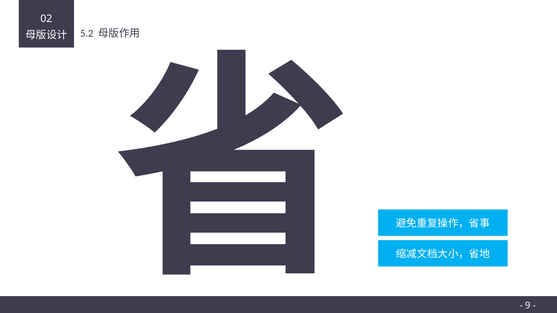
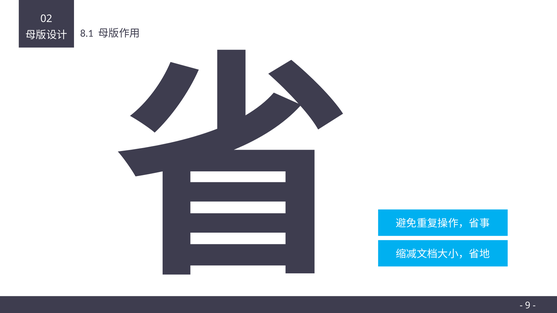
5.2: 5.2 -> 8.1
